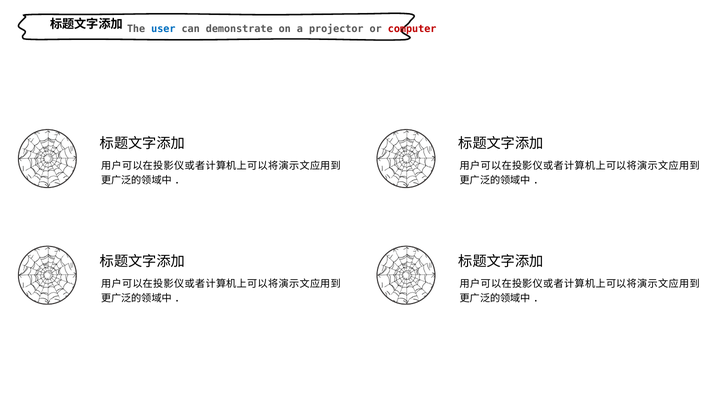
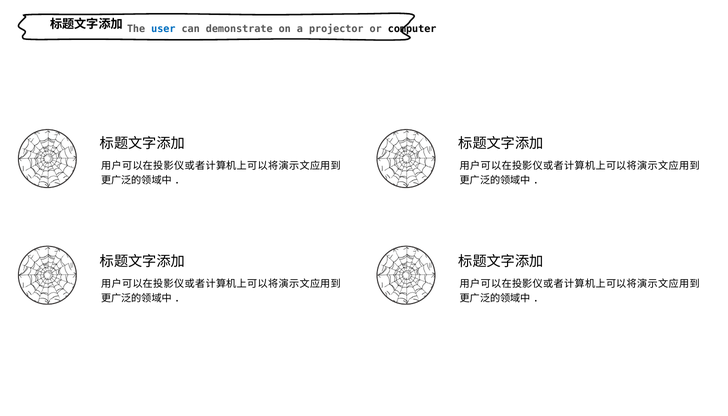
computer colour: red -> black
